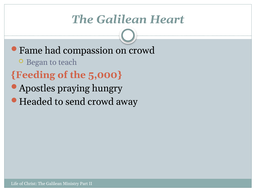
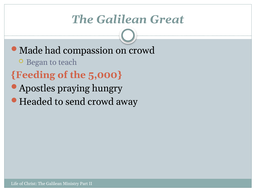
Heart: Heart -> Great
Fame: Fame -> Made
